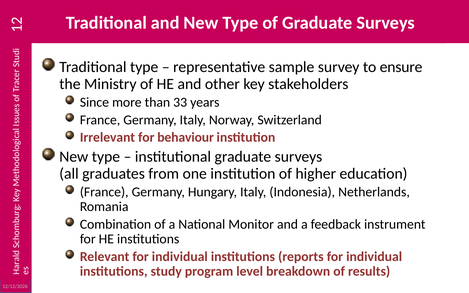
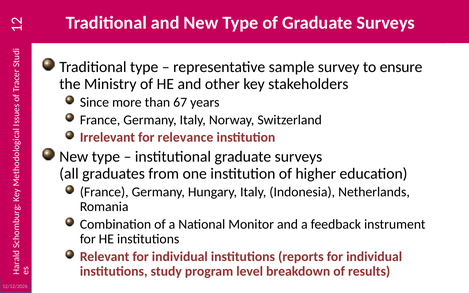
33: 33 -> 67
behaviour: behaviour -> relevance
